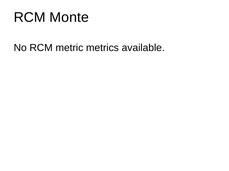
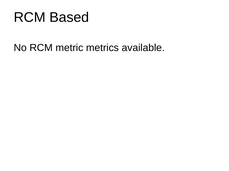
Monte: Monte -> Based
